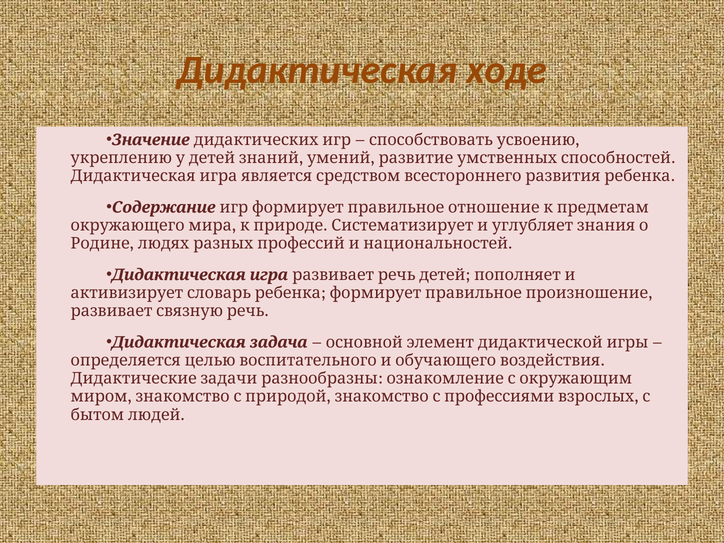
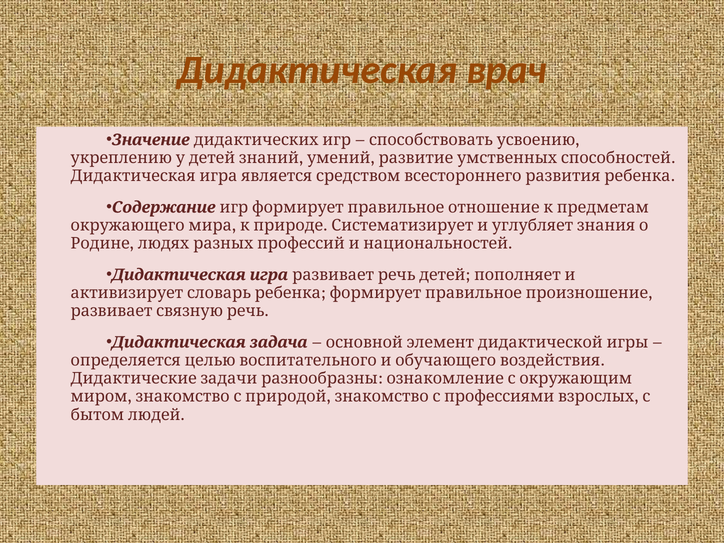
ходе: ходе -> врач
